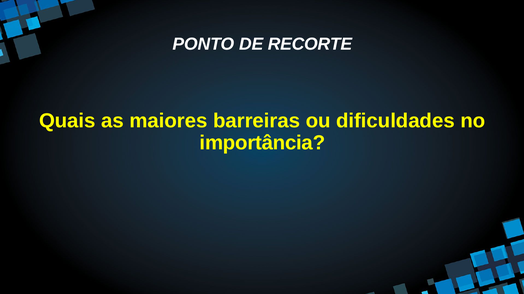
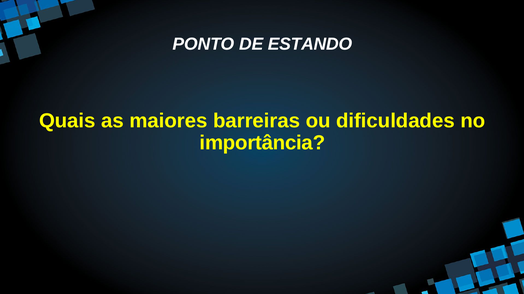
RECORTE: RECORTE -> ESTANDO
